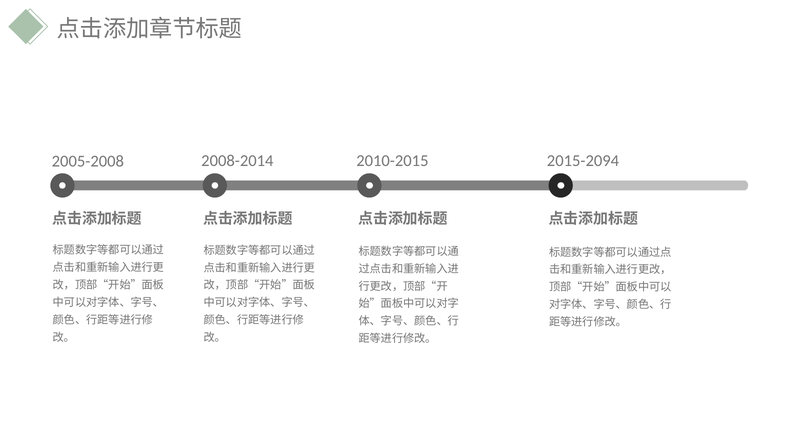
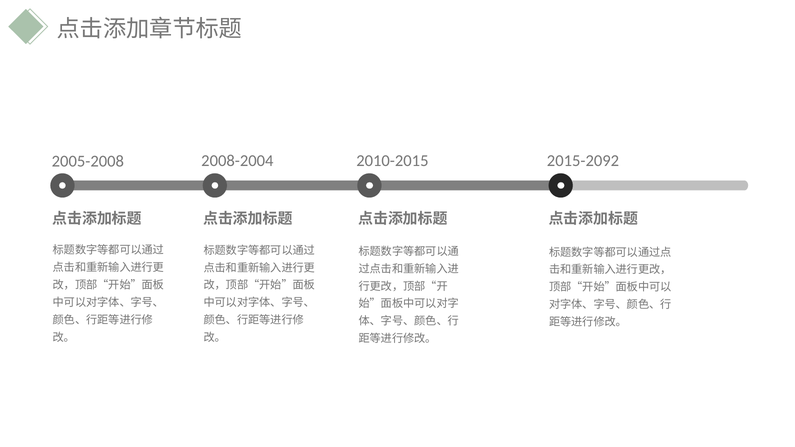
2008-2014: 2008-2014 -> 2008-2004
2015-2094: 2015-2094 -> 2015-2092
